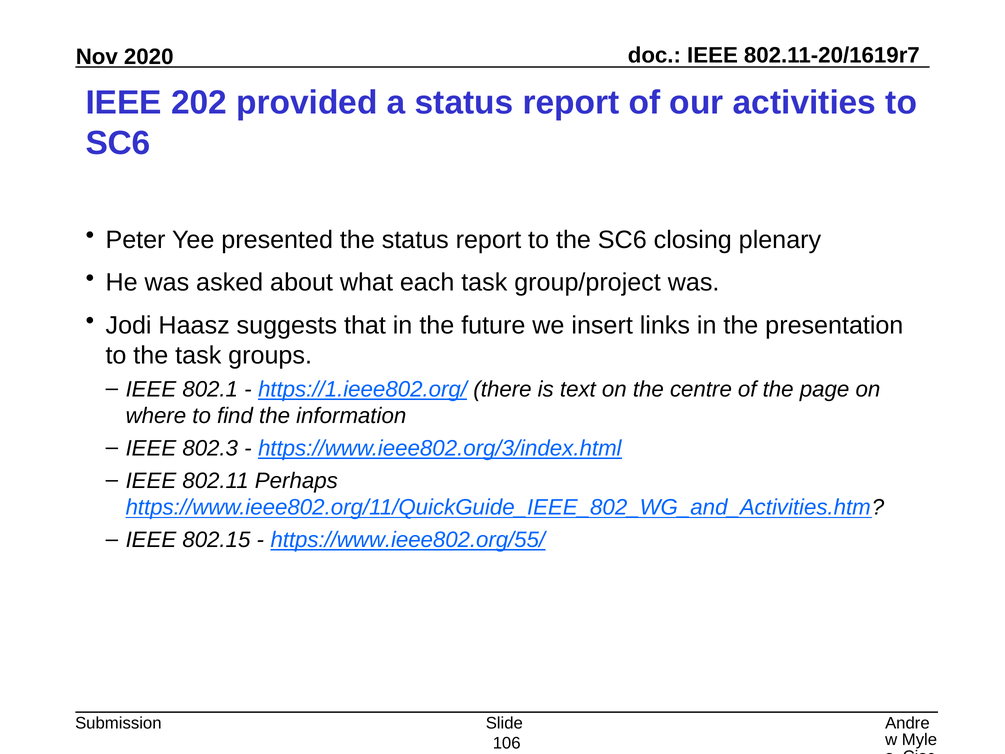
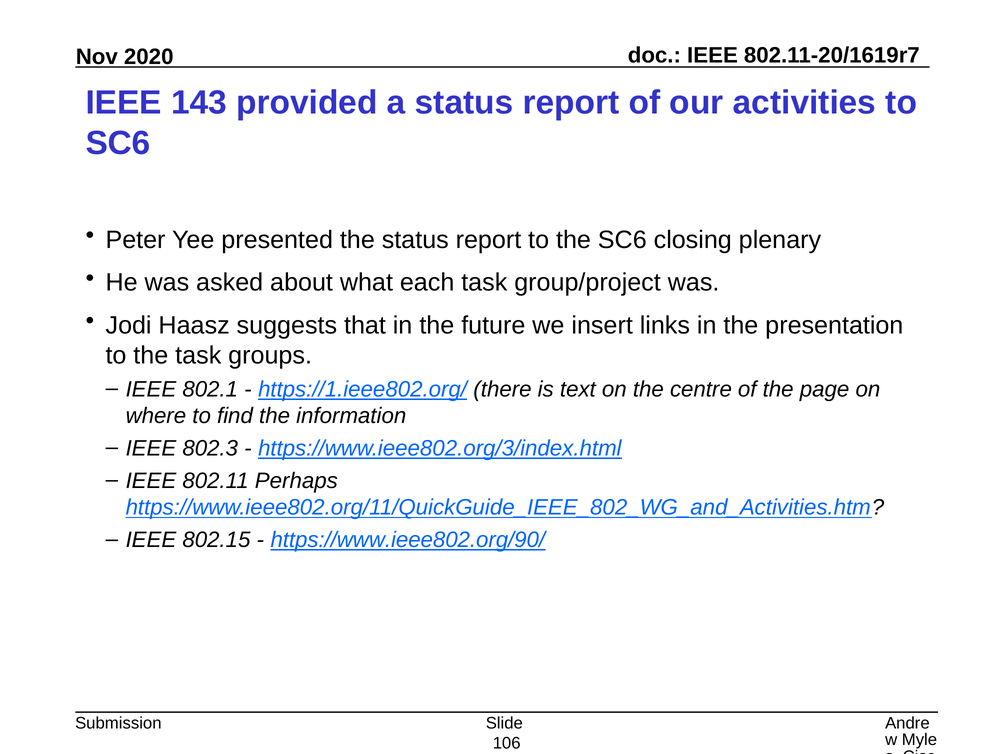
202: 202 -> 143
https://www.ieee802.org/55/: https://www.ieee802.org/55/ -> https://www.ieee802.org/90/
